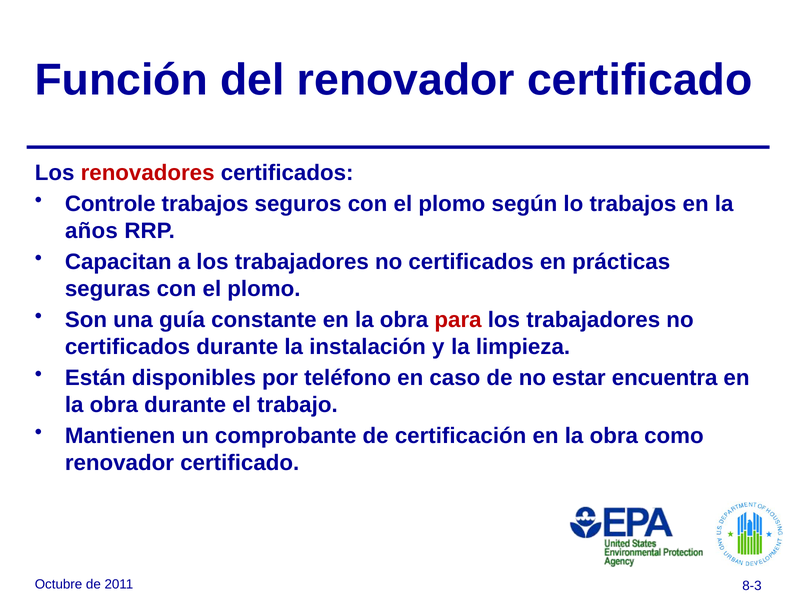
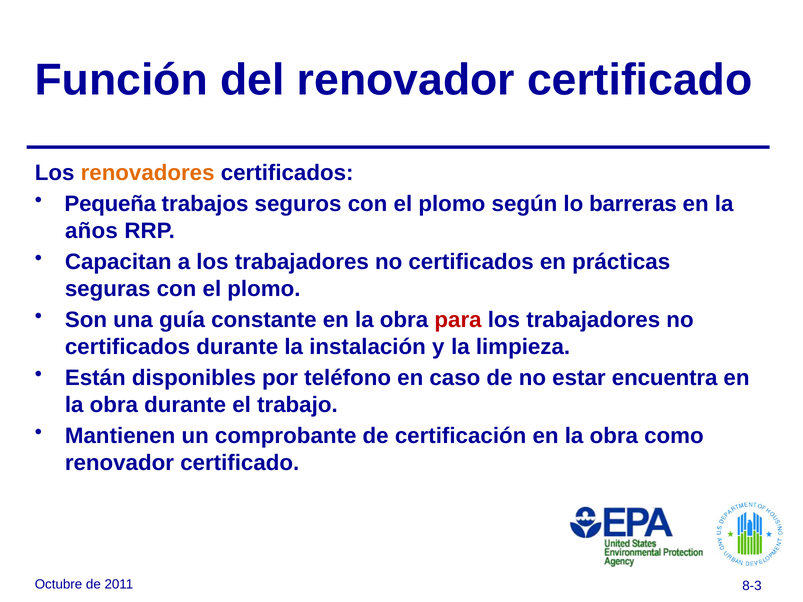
renovadores colour: red -> orange
Controle: Controle -> Pequeña
lo trabajos: trabajos -> barreras
